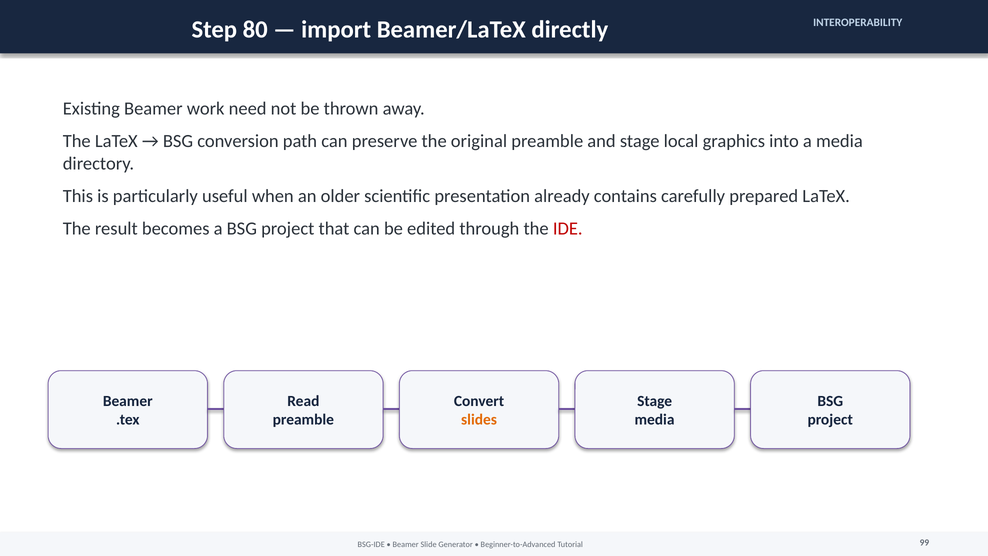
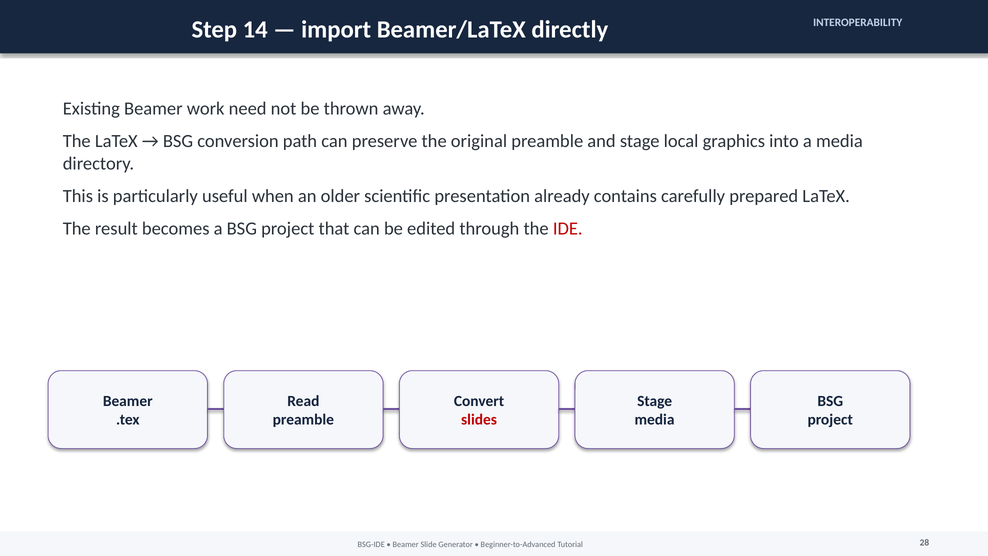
80: 80 -> 14
slides colour: orange -> red
99: 99 -> 28
